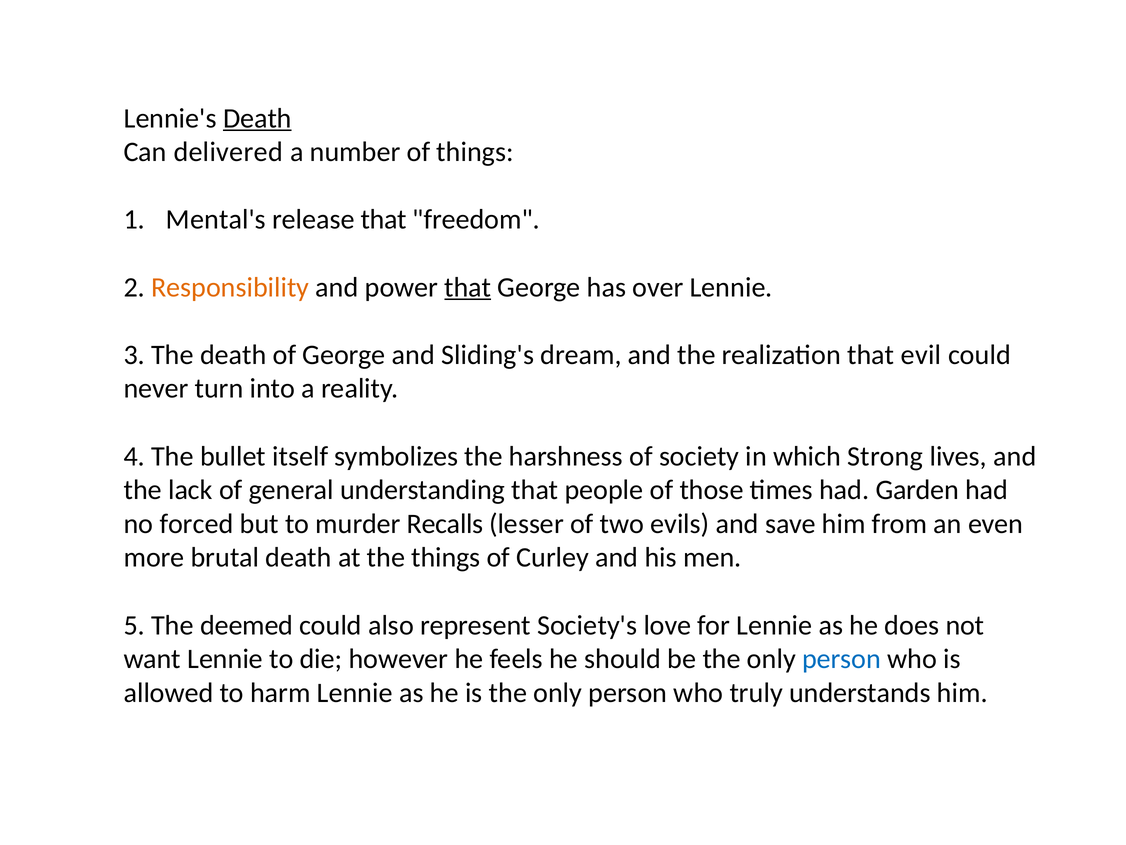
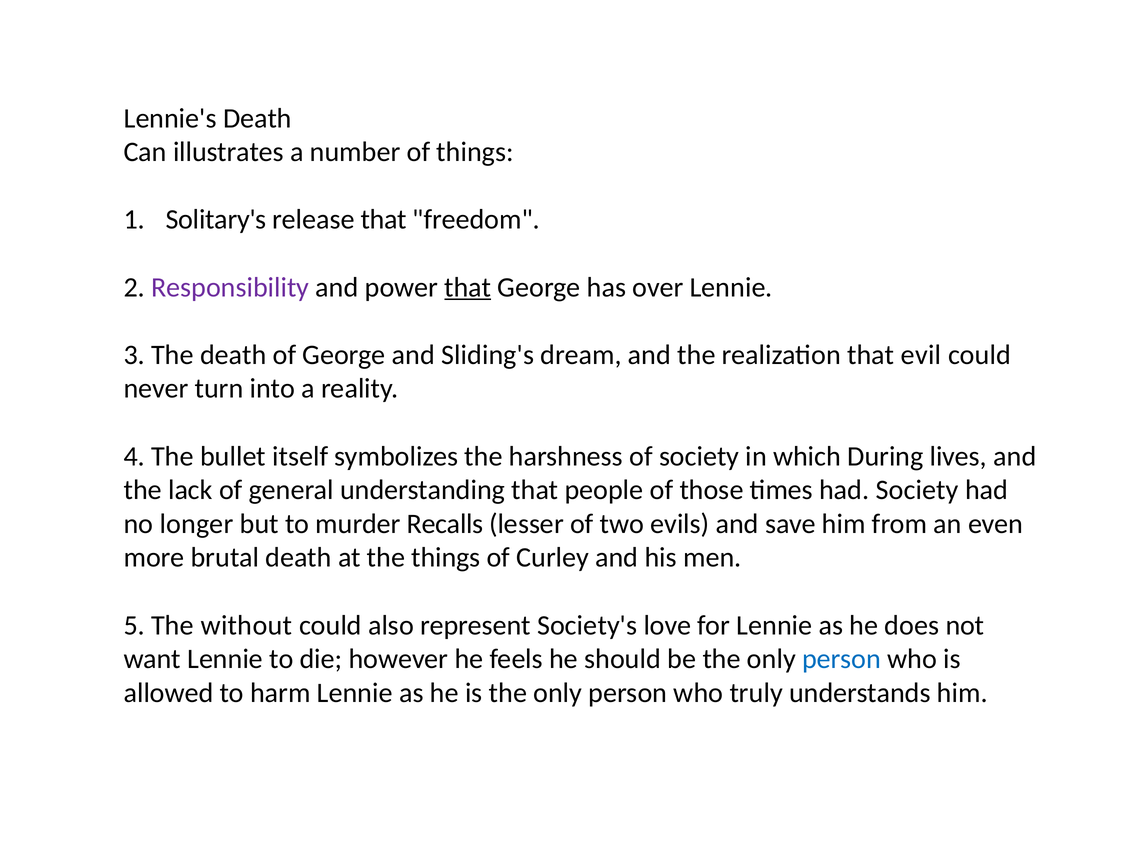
Death at (257, 118) underline: present -> none
delivered: delivered -> illustrates
Mental's: Mental's -> Solitary's
Responsibility colour: orange -> purple
Strong: Strong -> During
had Garden: Garden -> Society
forced: forced -> longer
deemed: deemed -> without
